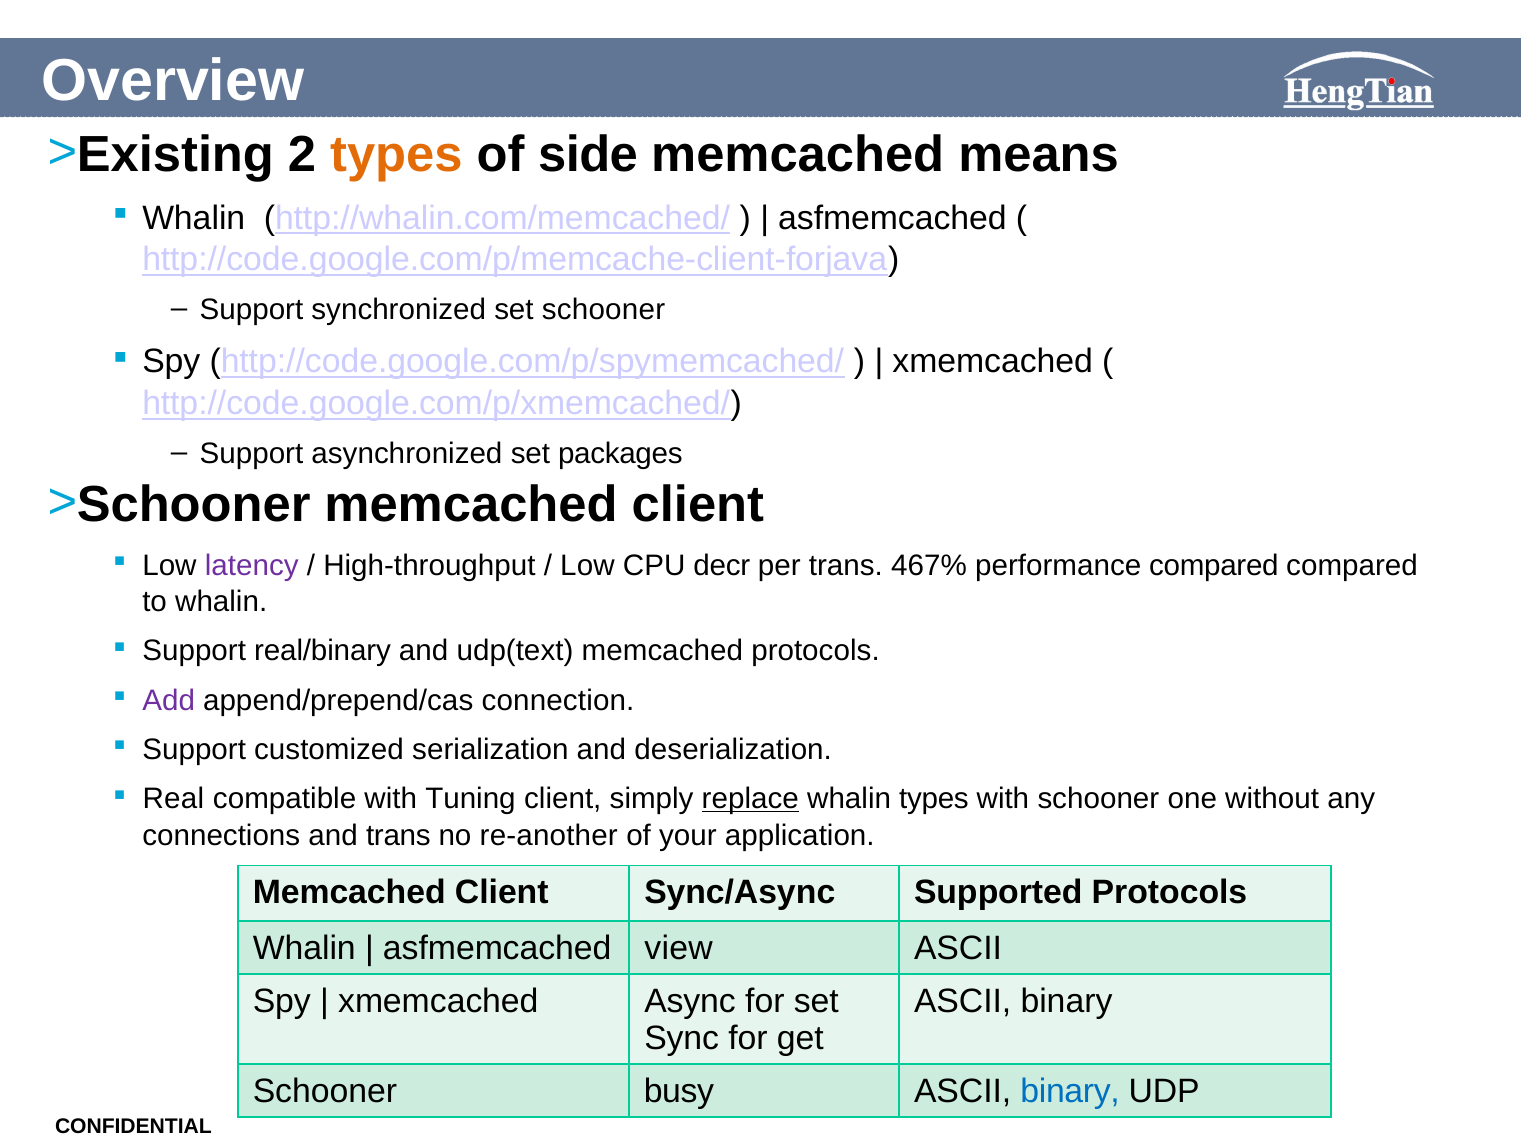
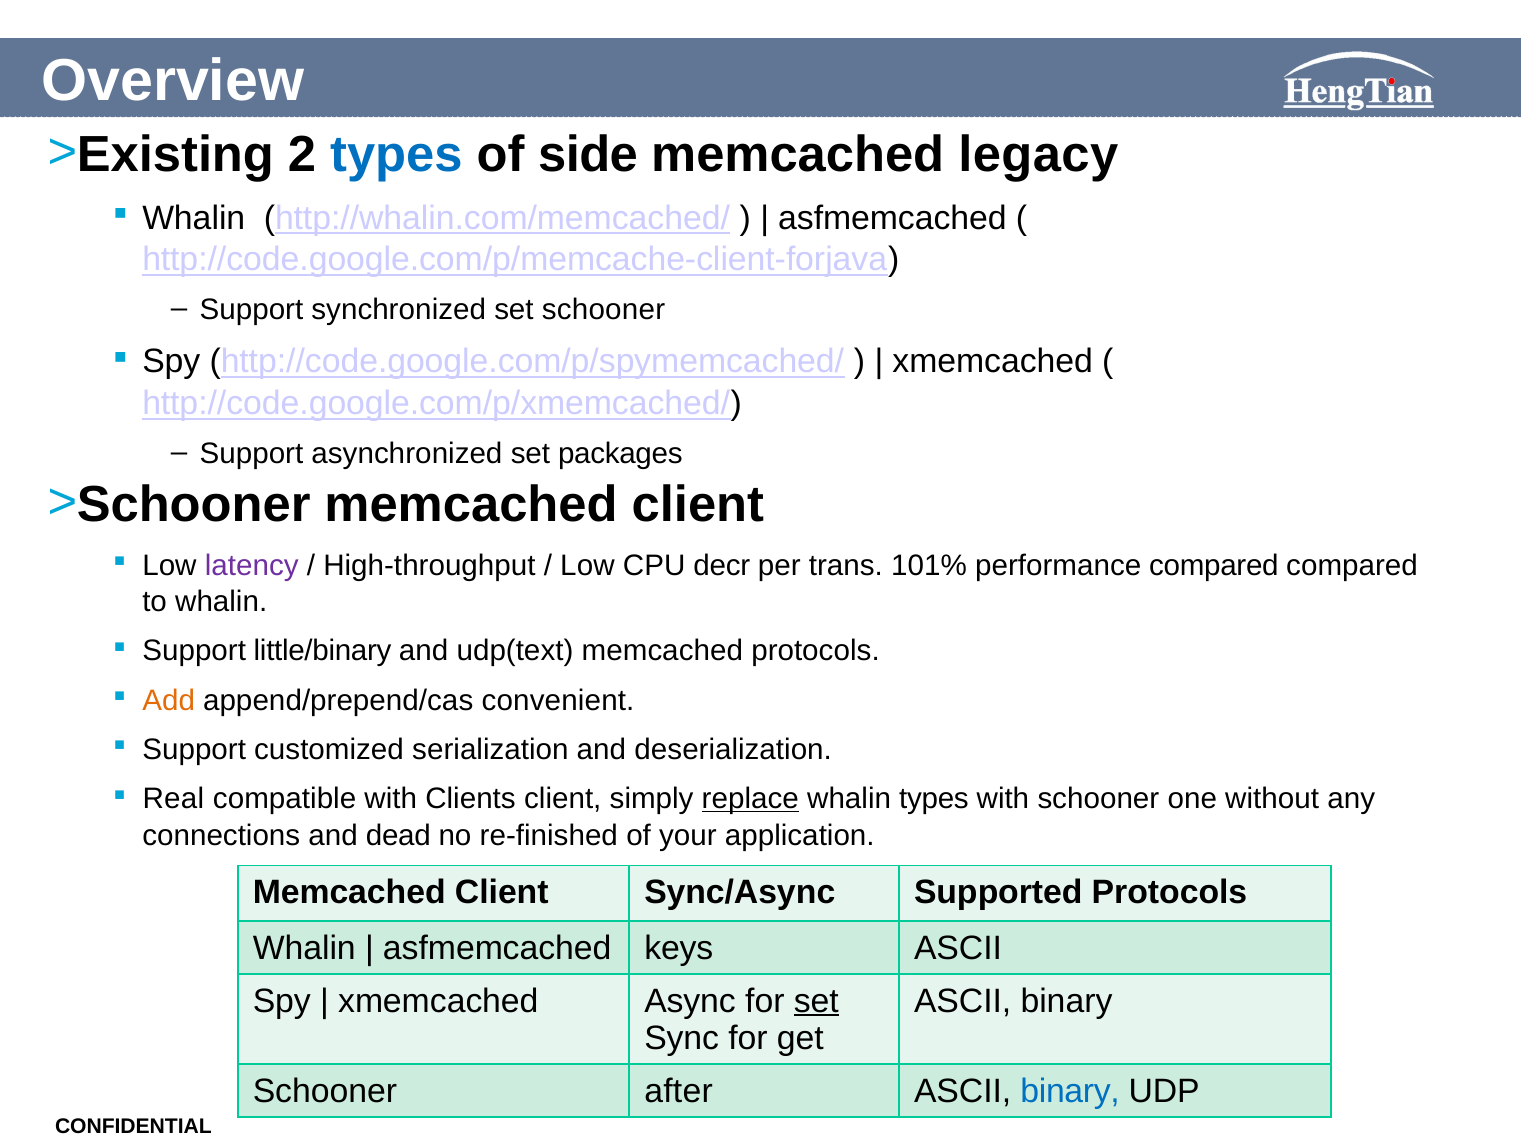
types at (396, 155) colour: orange -> blue
means: means -> legacy
467%: 467% -> 101%
real/binary: real/binary -> little/binary
Add colour: purple -> orange
connection: connection -> convenient
Tuning: Tuning -> Clients
and trans: trans -> dead
re-another: re-another -> re-finished
view: view -> keys
set at (816, 1001) underline: none -> present
busy: busy -> after
